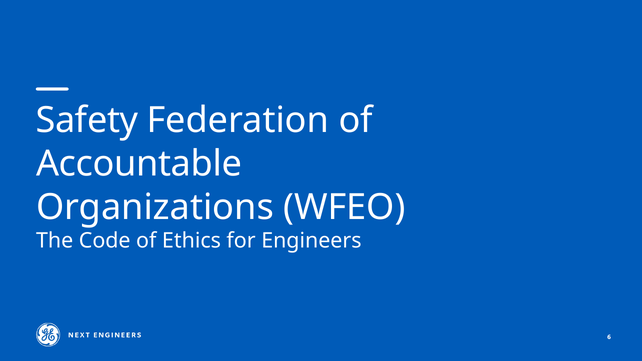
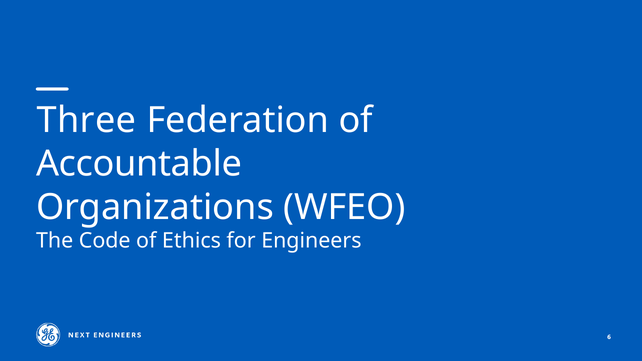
Safety: Safety -> Three
